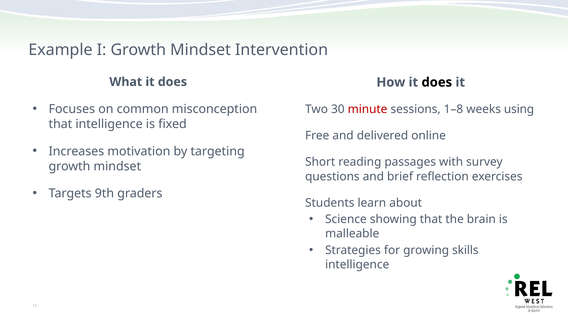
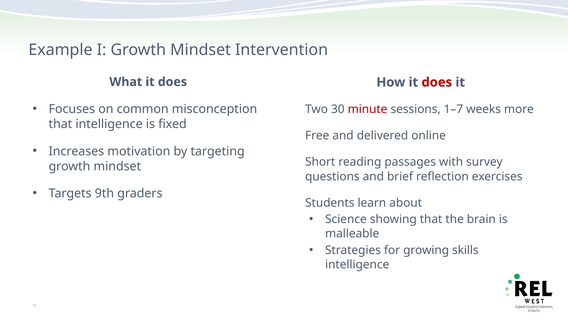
does at (437, 82) colour: black -> red
1–8: 1–8 -> 1–7
using: using -> more
